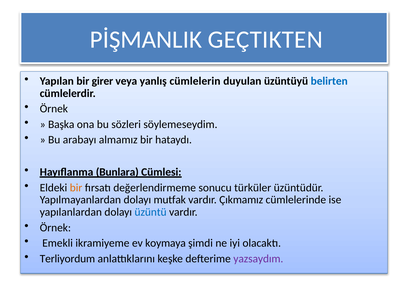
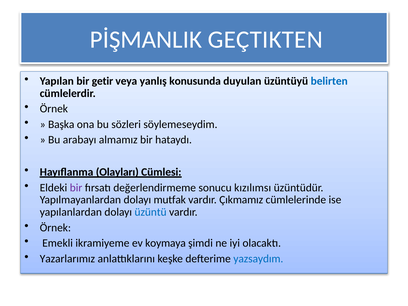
girer: girer -> getir
cümlelerin: cümlelerin -> konusunda
Bunlara: Bunlara -> Olayları
bir at (76, 188) colour: orange -> purple
türküler: türküler -> kızılımsı
Terliyordum: Terliyordum -> Yazarlarımız
yazsaydım colour: purple -> blue
